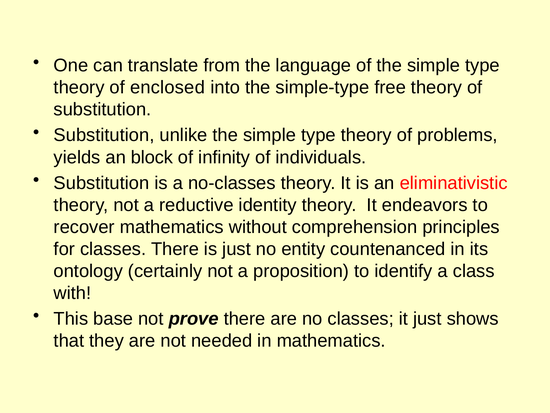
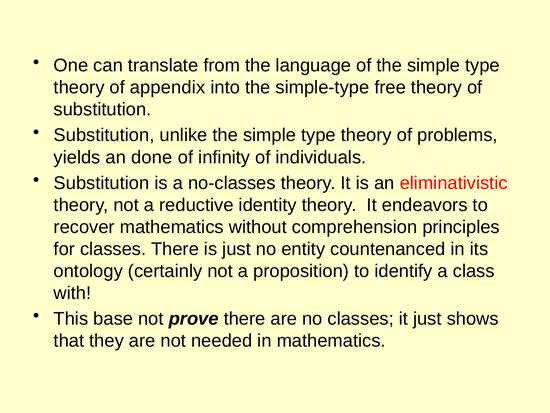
enclosed: enclosed -> appendix
block: block -> done
